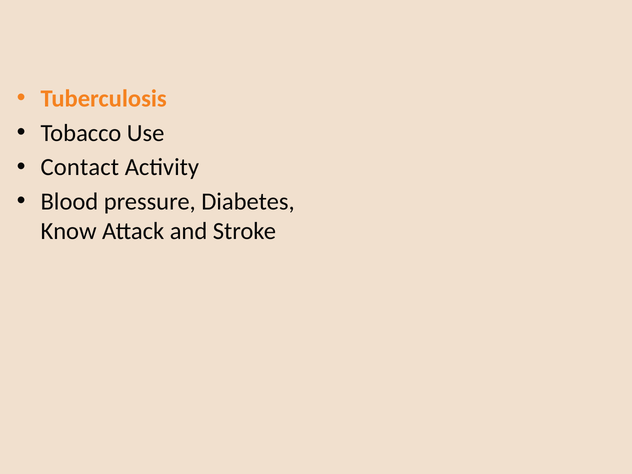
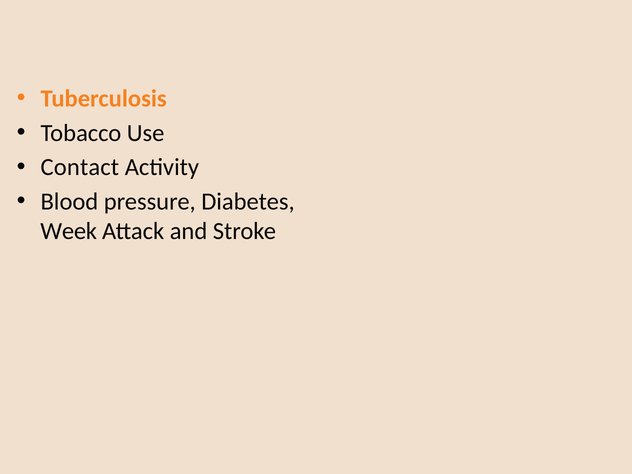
Know: Know -> Week
